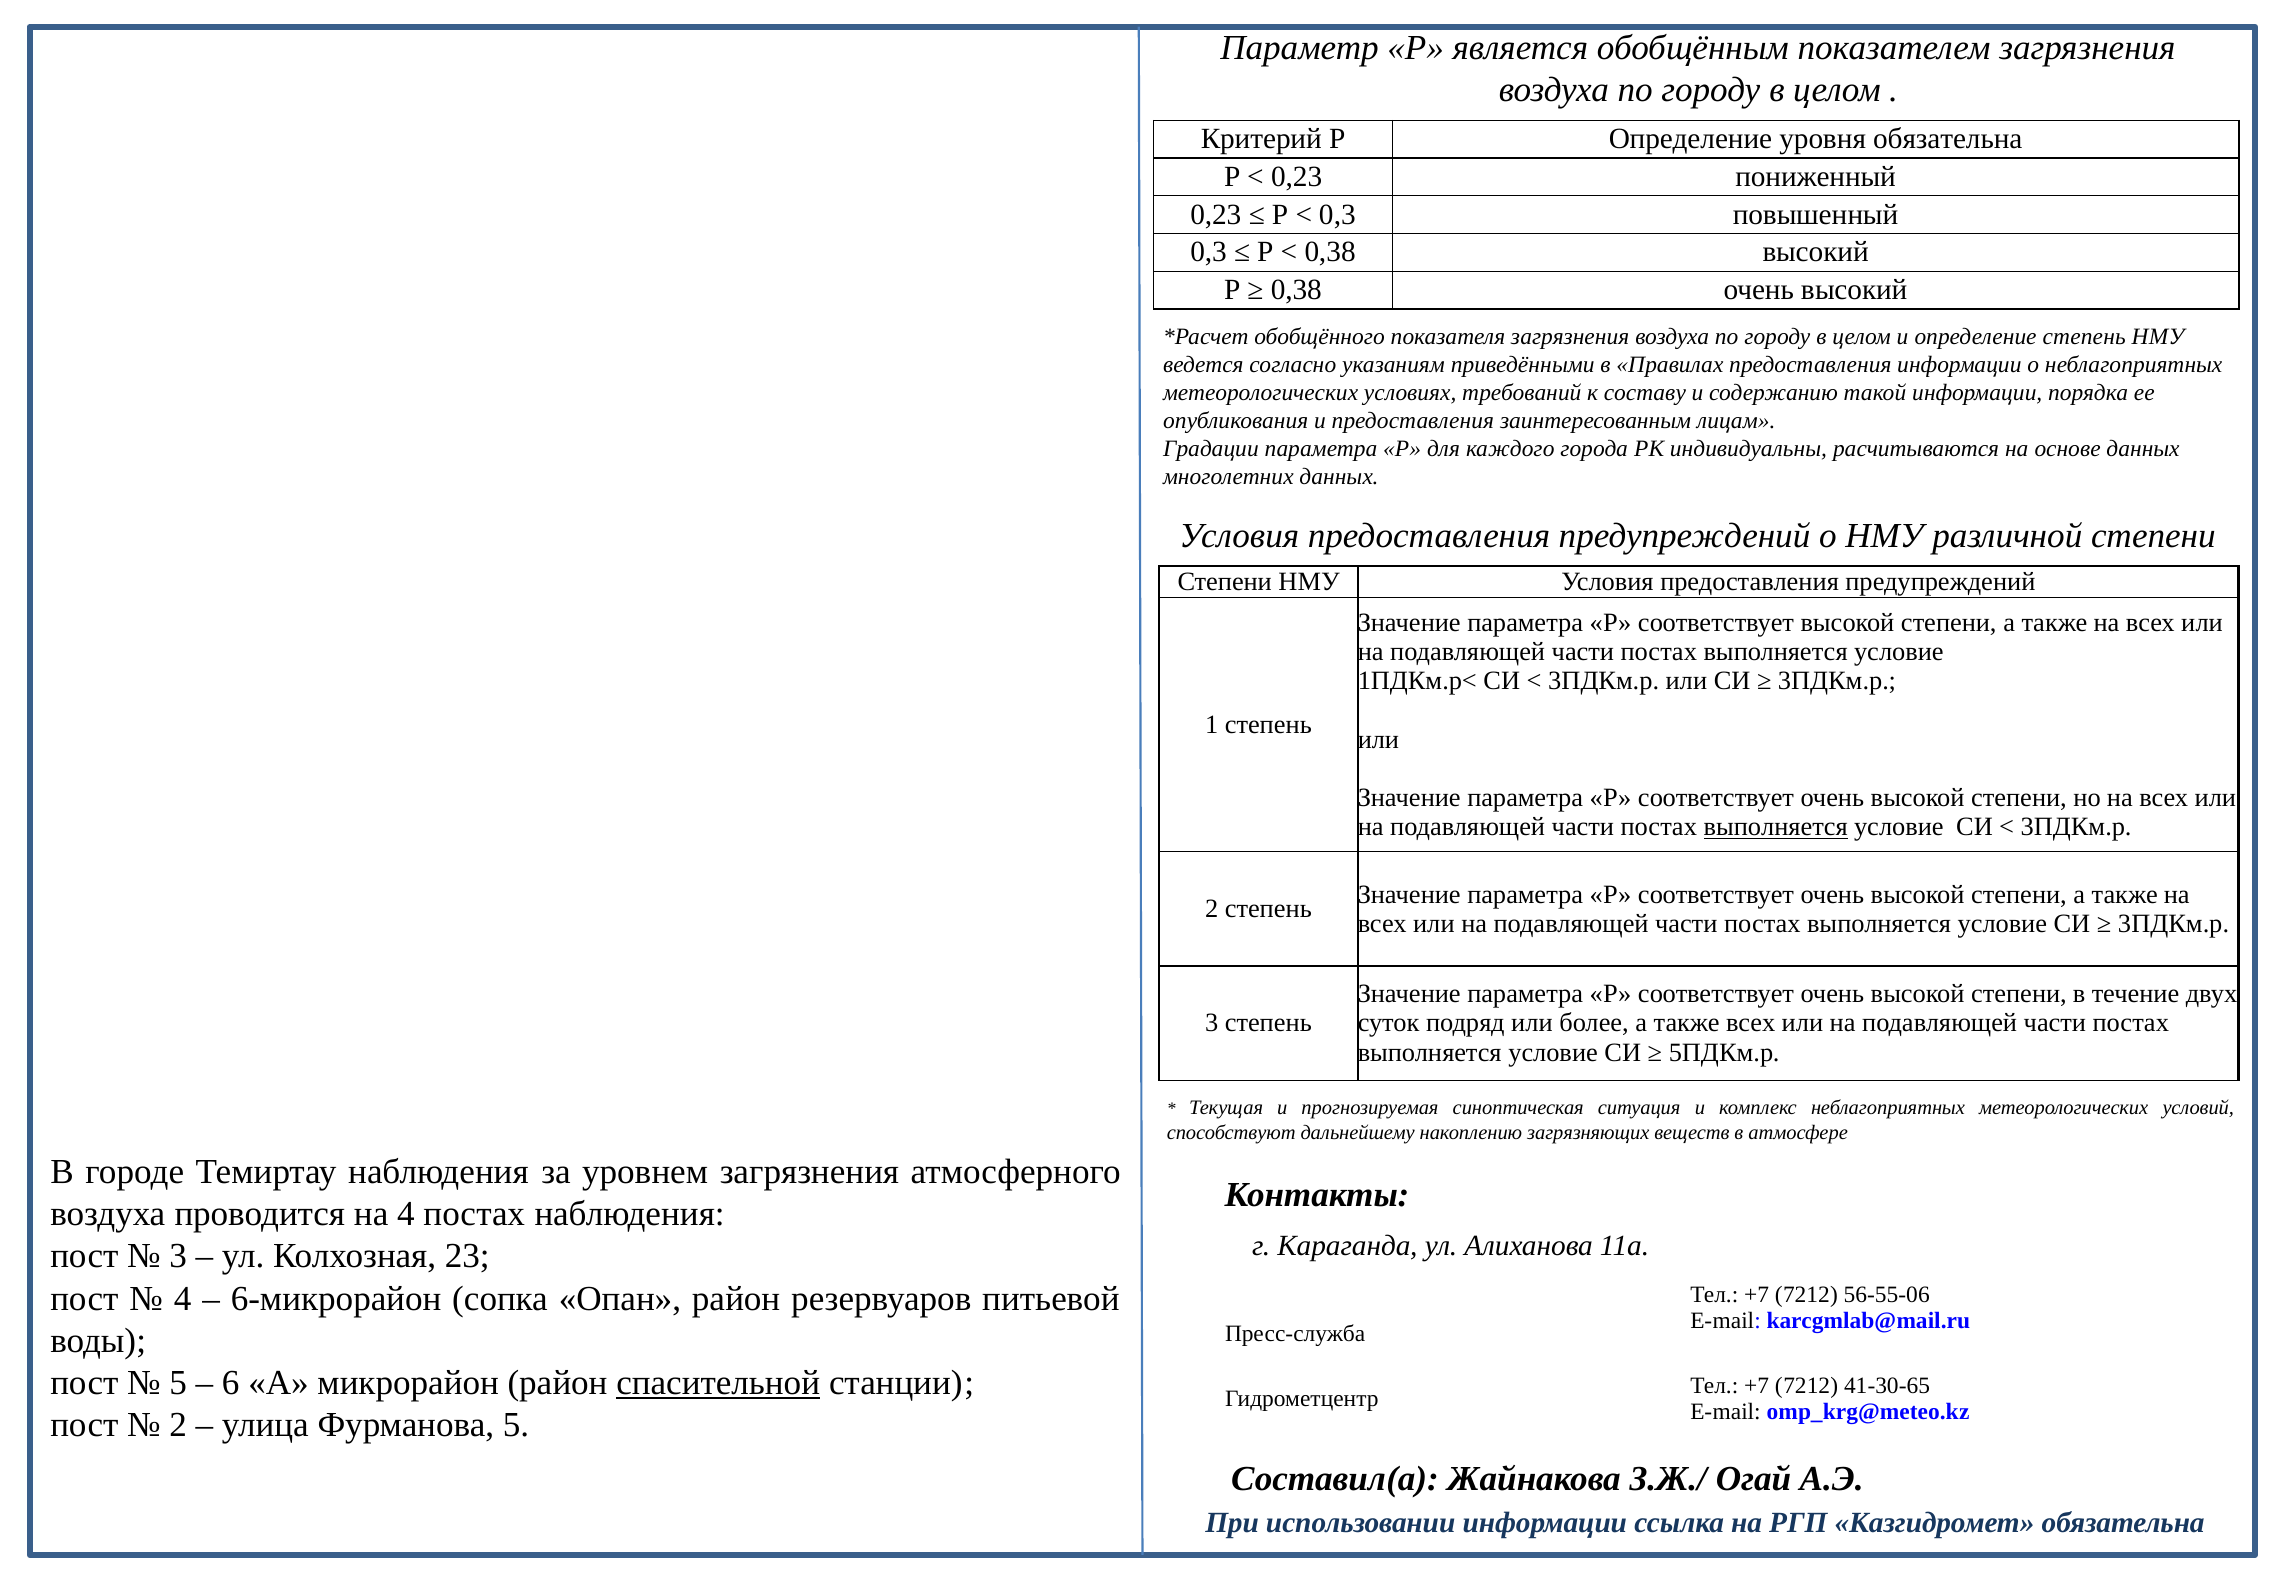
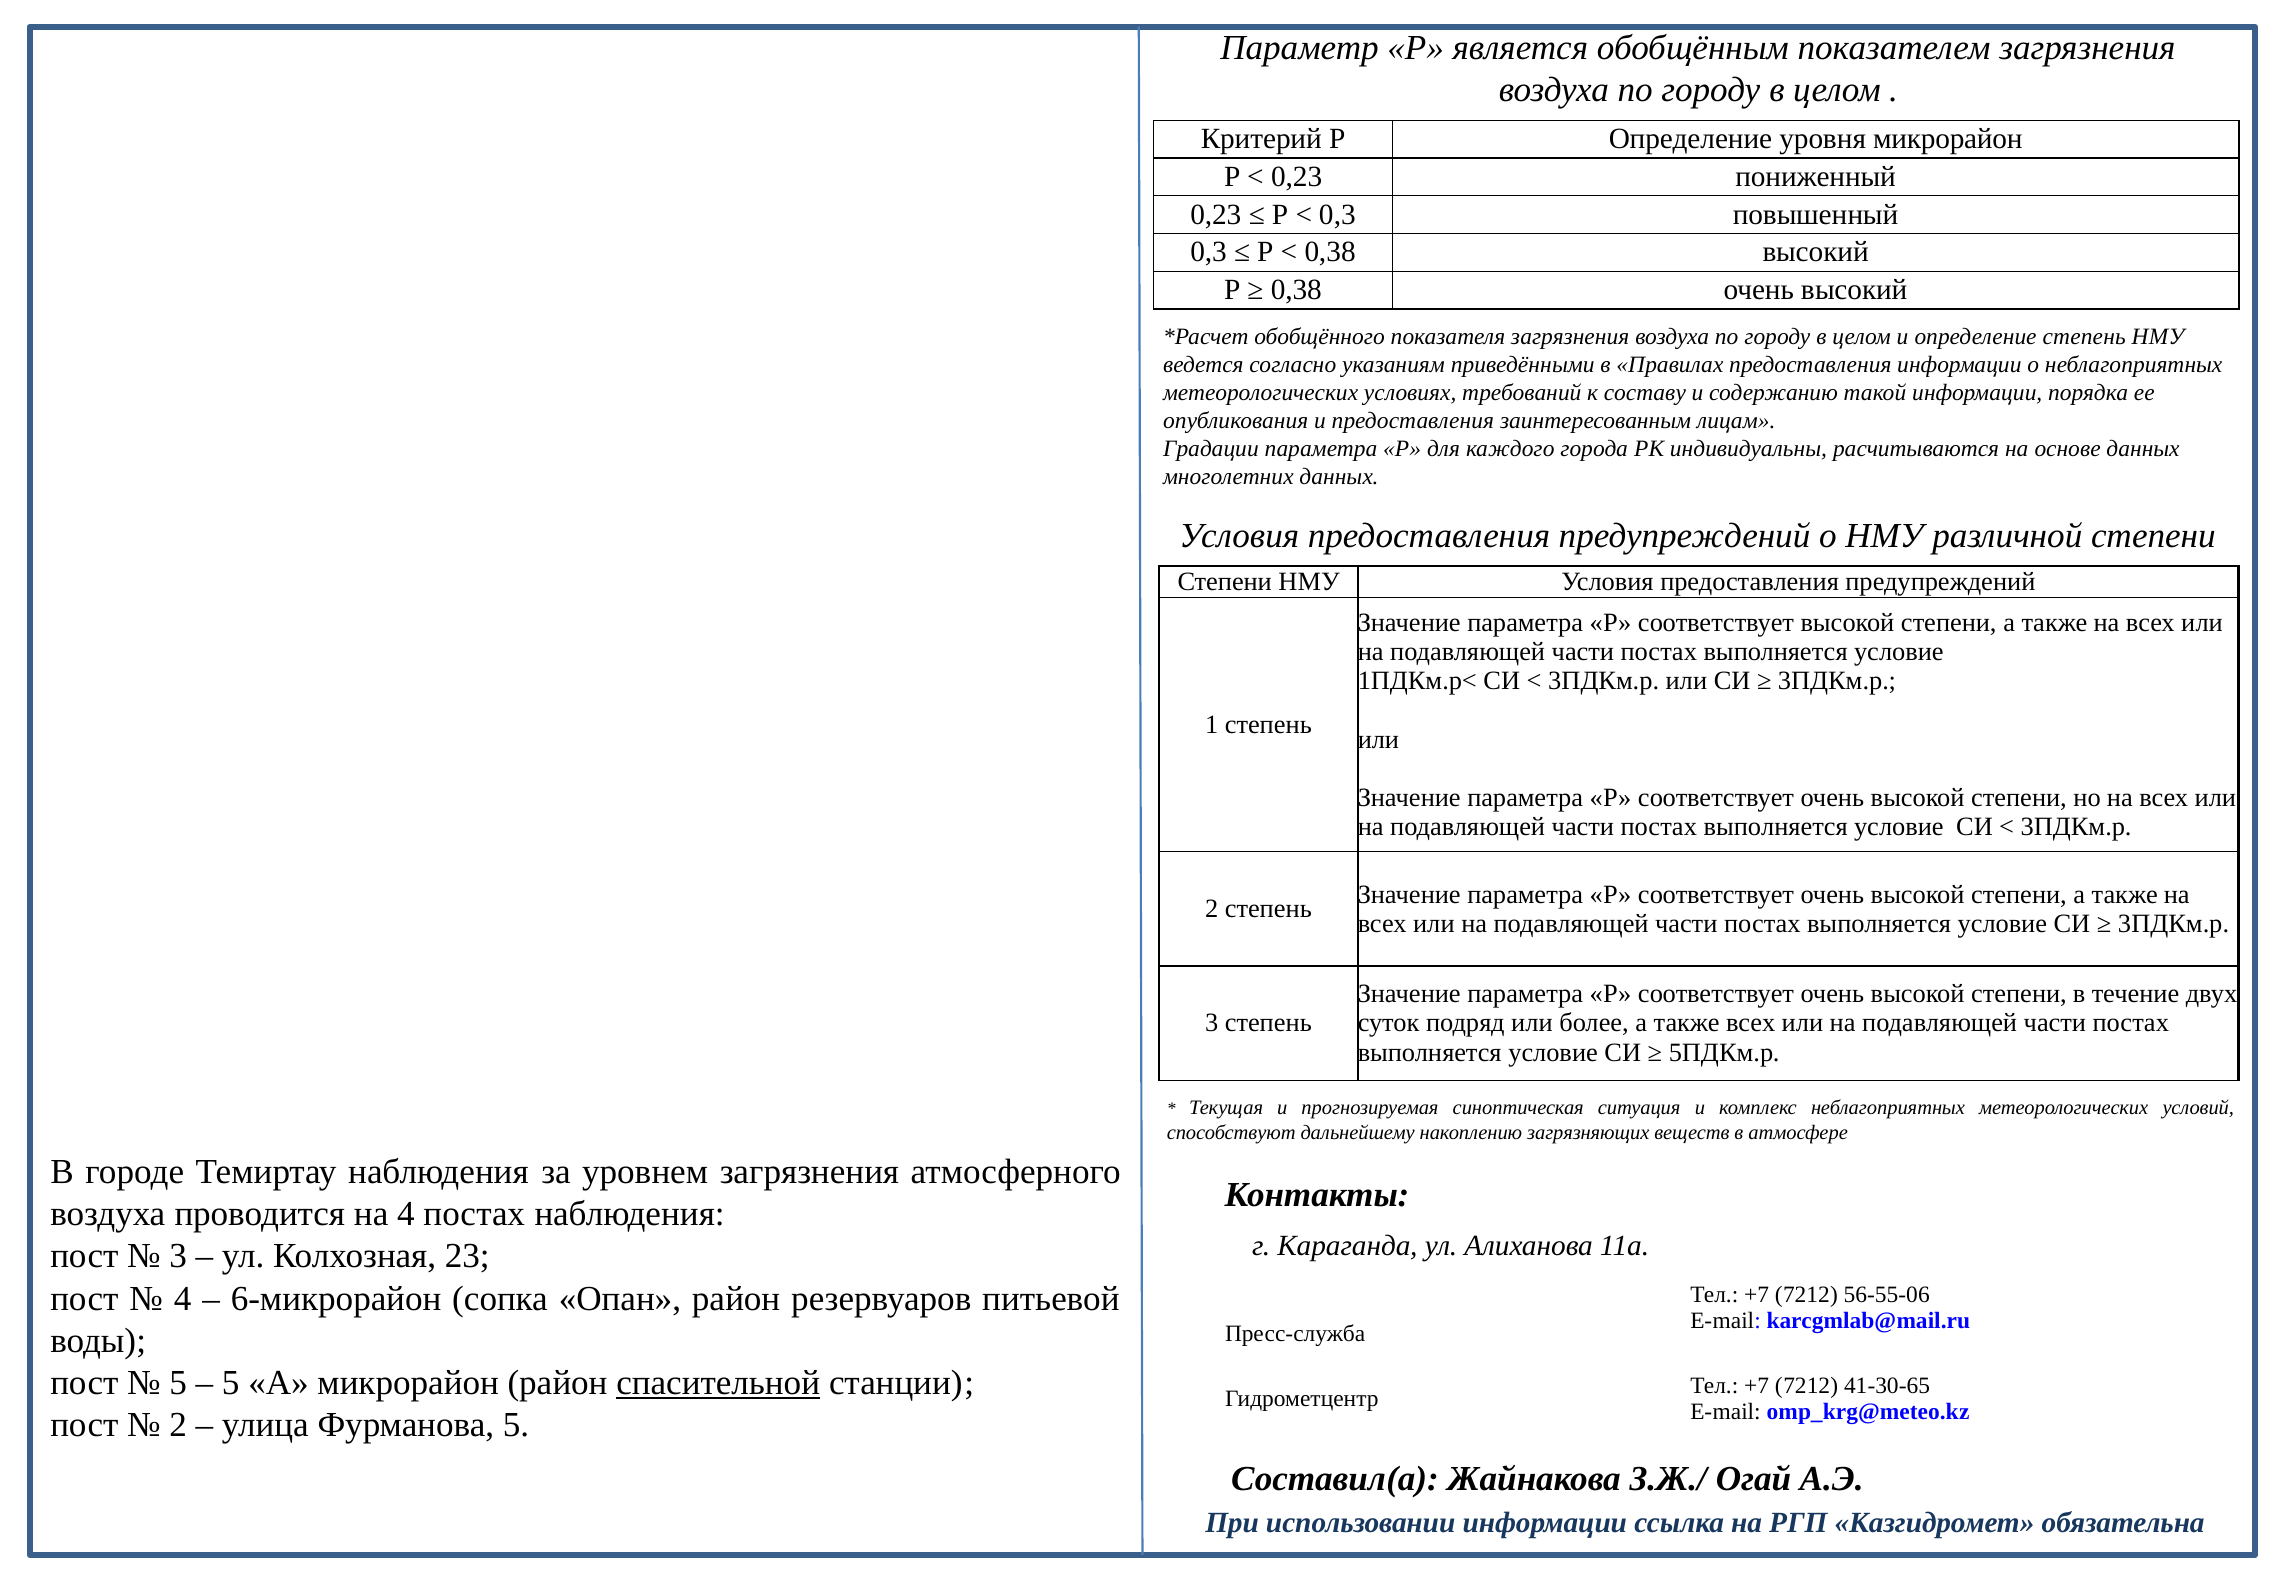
уровня обязательна: обязательна -> микрорайон
выполняется at (1776, 827) underline: present -> none
6 at (231, 1383): 6 -> 5
